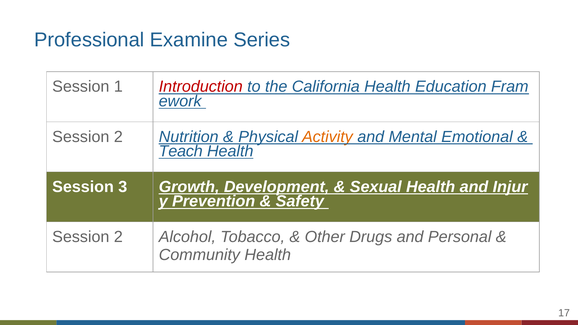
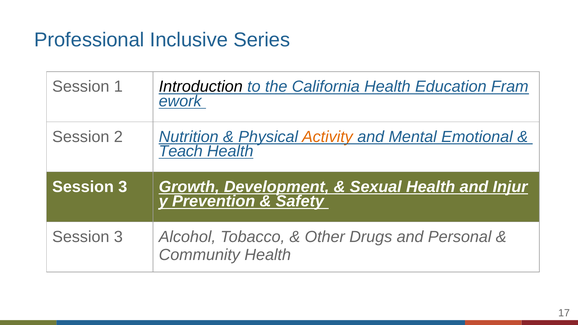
Examine: Examine -> Inclusive
Introduction colour: red -> black
2 at (118, 237): 2 -> 3
